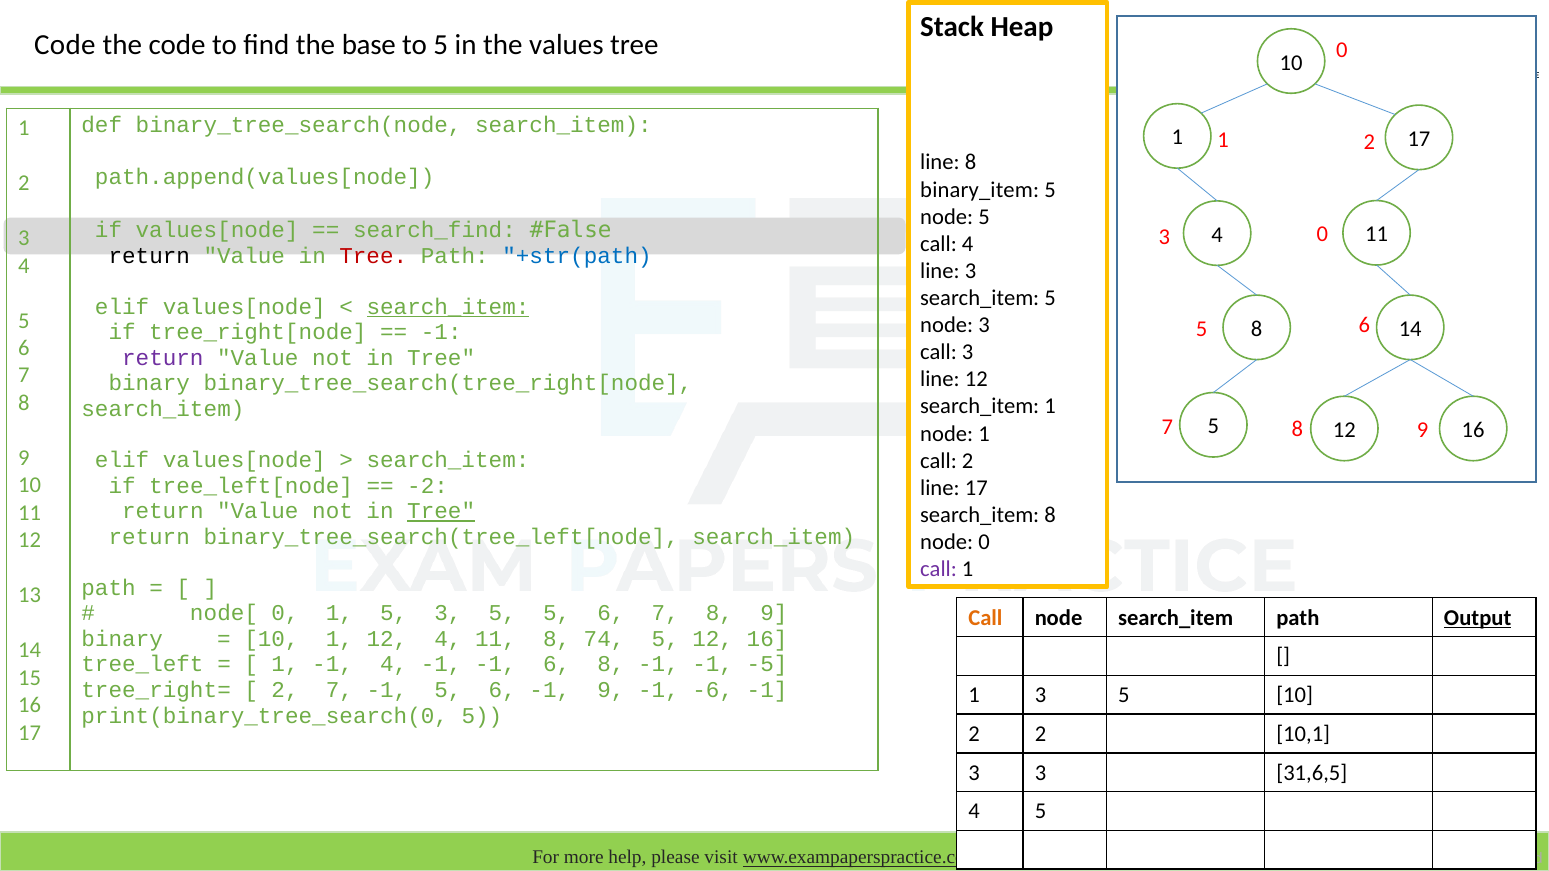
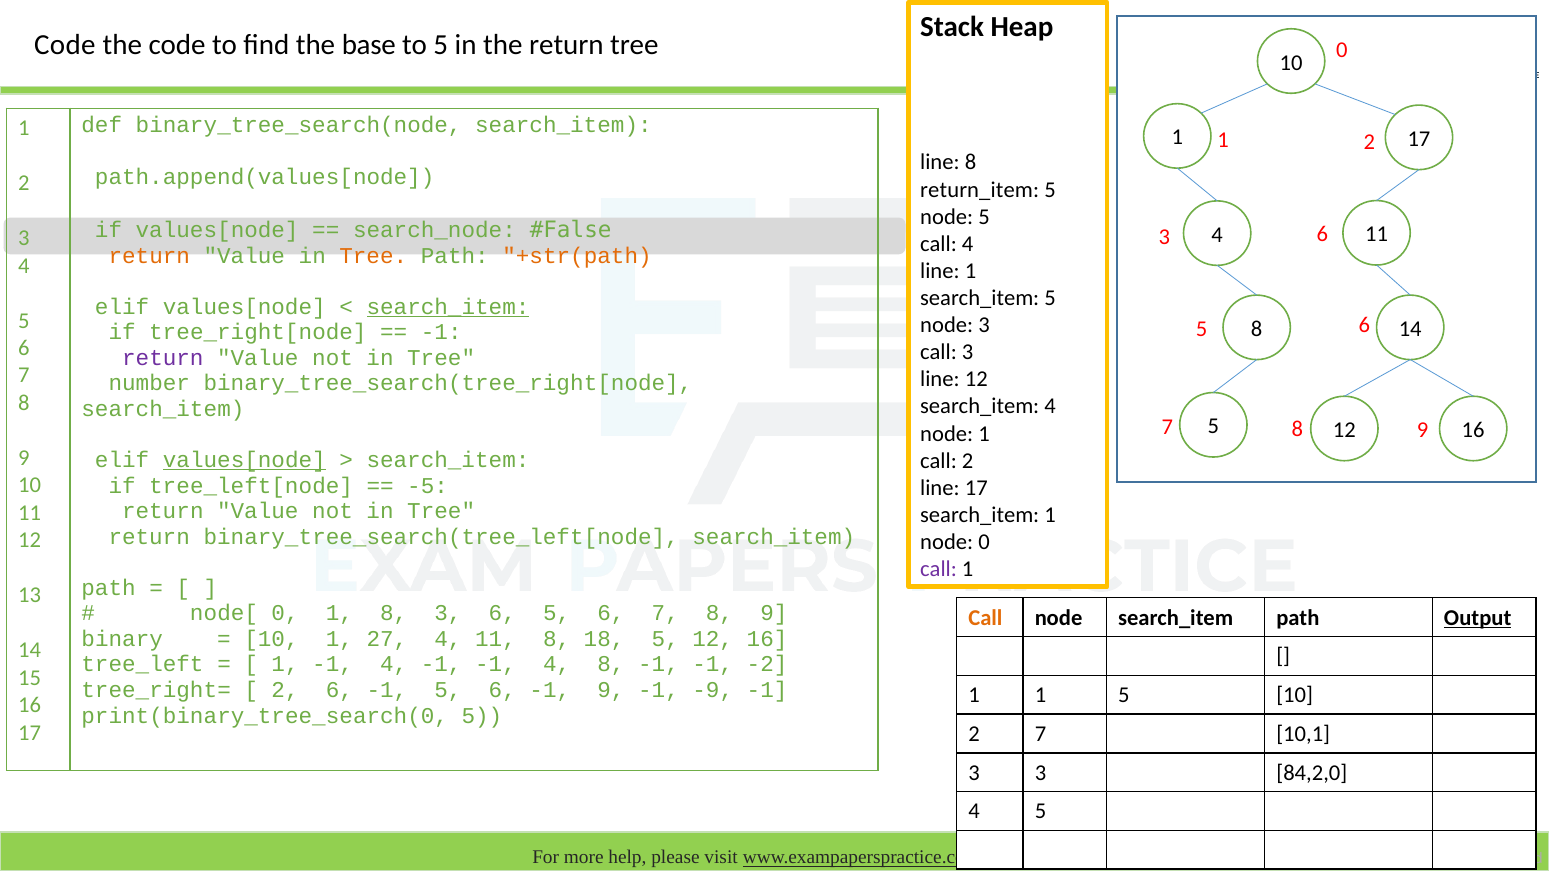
the values: values -> return
binary_item: binary_item -> return_item
search_find: search_find -> search_node
0 at (1322, 234): 0 -> 6
return at (149, 256) colour: black -> orange
Tree at (373, 256) colour: red -> orange
+str(path colour: blue -> orange
line 3: 3 -> 1
binary at (149, 384): binary -> number
search_item 1: 1 -> 4
values[node at (244, 460) underline: none -> present
-2: -2 -> -5
Tree at (441, 511) underline: present -> none
search_item 8: 8 -> 1
1 5: 5 -> 8
5 at (502, 614): 5 -> 6
1 12: 12 -> 27
74: 74 -> 18
-1 -1 6: 6 -> 4
-5: -5 -> -2
2 7: 7 -> 6
-6: -6 -> -9
1 3: 3 -> 1
2 2: 2 -> 7
31,6,5: 31,6,5 -> 84,2,0
